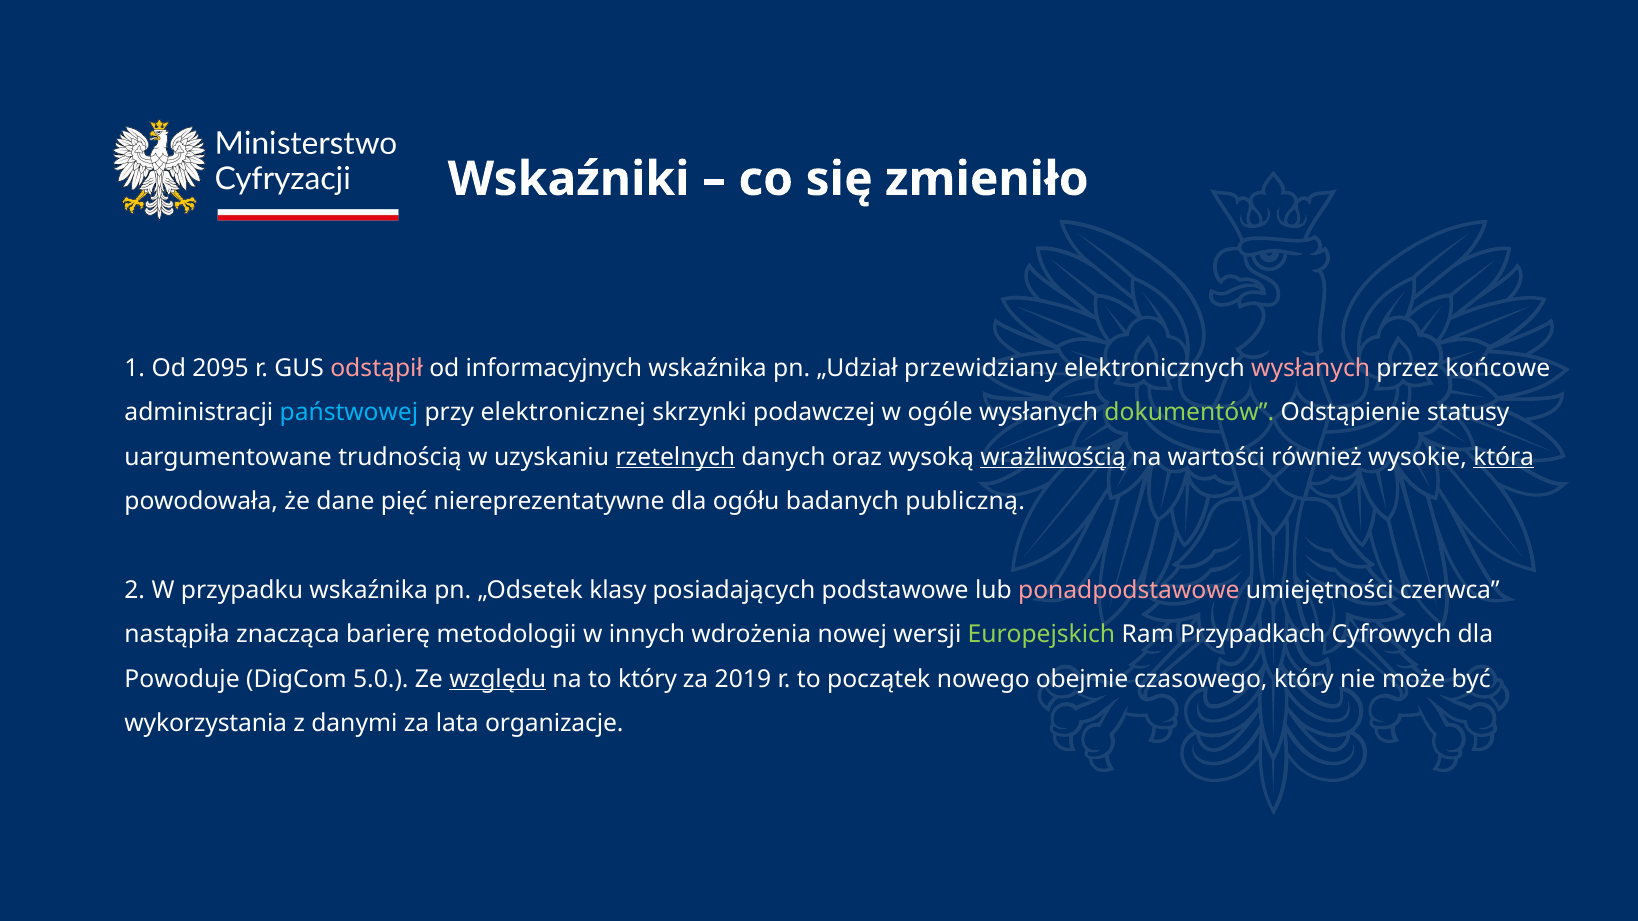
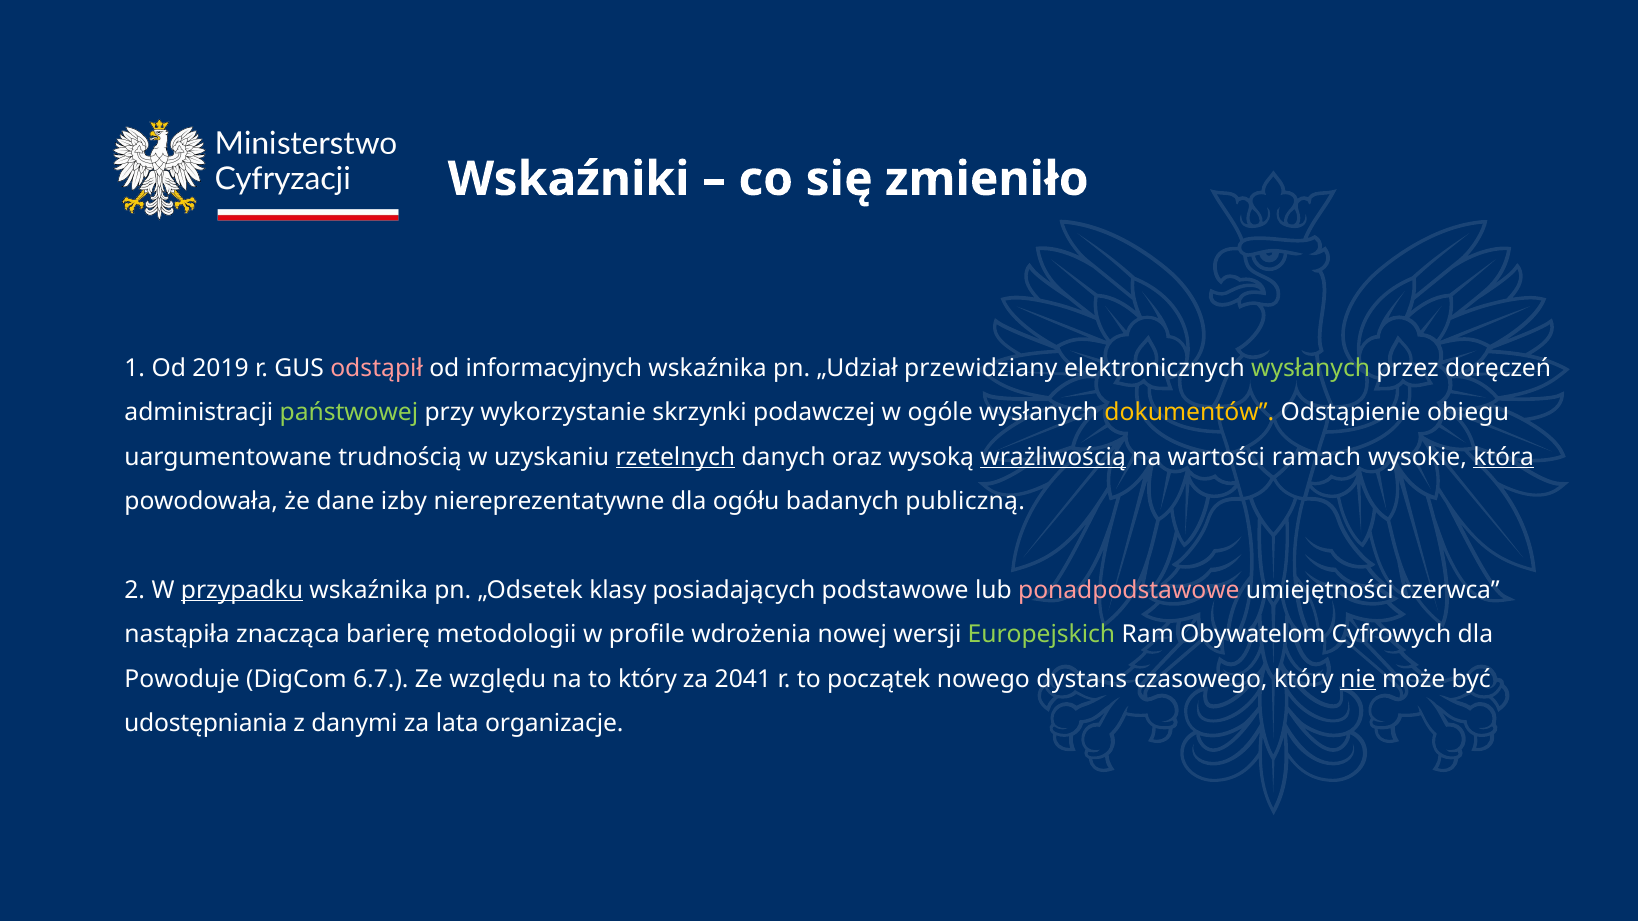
2095: 2095 -> 2019
wysłanych at (1311, 368) colour: pink -> light green
końcowe: końcowe -> doręczeń
państwowej colour: light blue -> light green
elektronicznej: elektronicznej -> wykorzystanie
dokumentów colour: light green -> yellow
statusy: statusy -> obiegu
również: również -> ramach
pięć: pięć -> izby
przypadku underline: none -> present
innych: innych -> profile
Przypadkach: Przypadkach -> Obywatelom
5.0: 5.0 -> 6.7
względu underline: present -> none
2019: 2019 -> 2041
obejmie: obejmie -> dystans
nie underline: none -> present
wykorzystania: wykorzystania -> udostępniania
